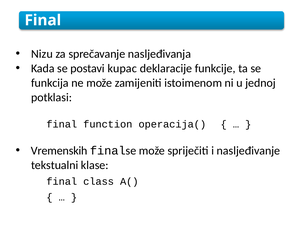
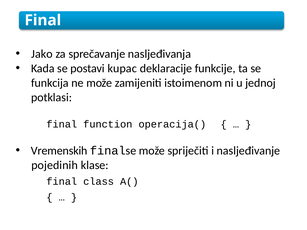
Nizu: Nizu -> Jako
tekstualni: tekstualni -> pojedinih
